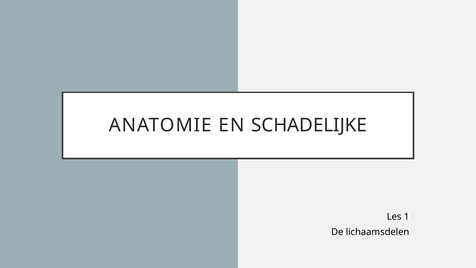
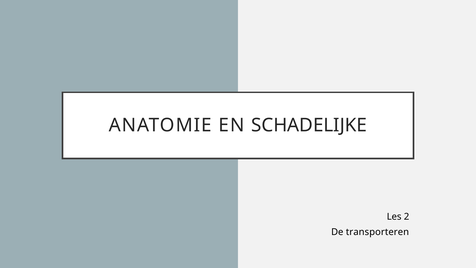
1: 1 -> 2
lichaamsdelen: lichaamsdelen -> transporteren
